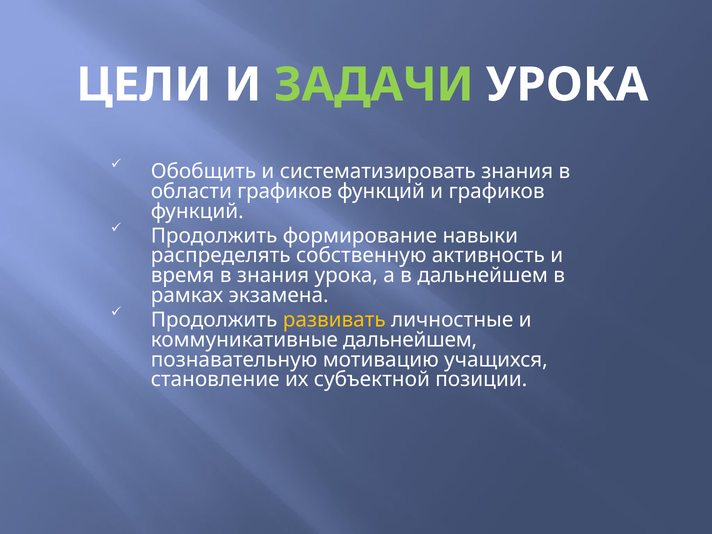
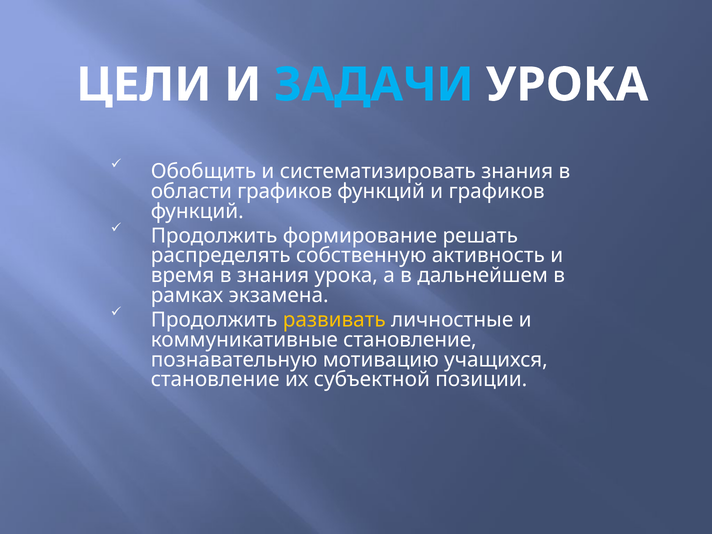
ЗАДАЧИ colour: light green -> light blue
навыки: навыки -> решать
коммуникативные дальнейшем: дальнейшем -> становление
